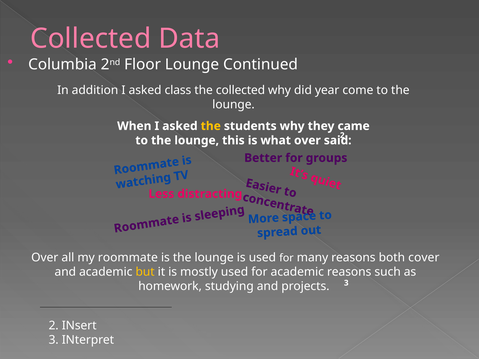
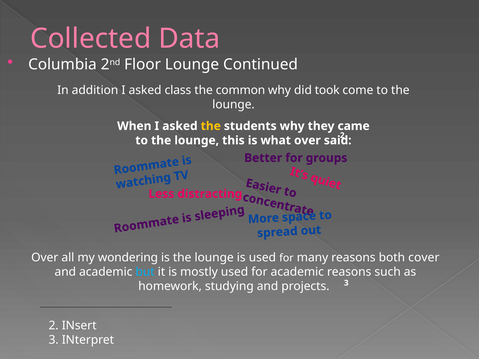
the collected: collected -> common
year: year -> took
roommate: roommate -> wondering
but colour: yellow -> light blue
